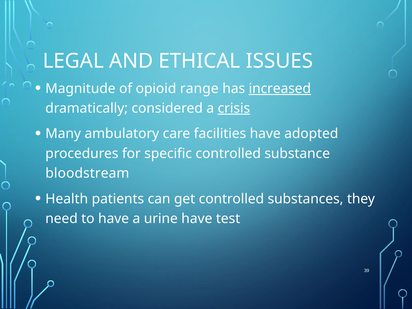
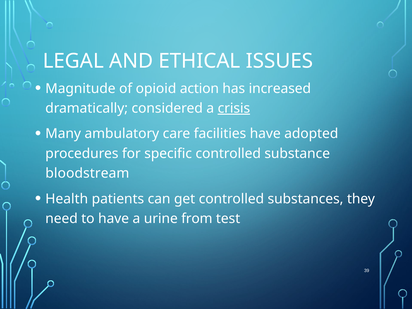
range: range -> action
increased underline: present -> none
urine have: have -> from
